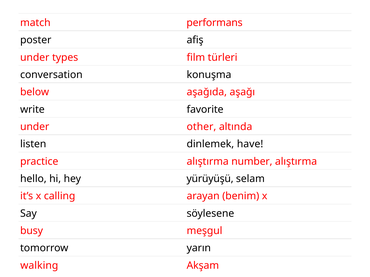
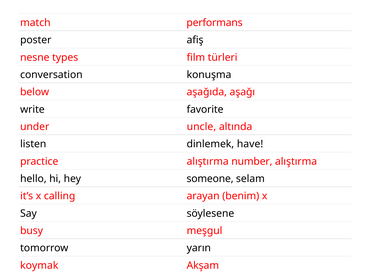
under at (35, 57): under -> nesne
other: other -> uncle
yürüyüşü: yürüyüşü -> someone
walking: walking -> koymak
